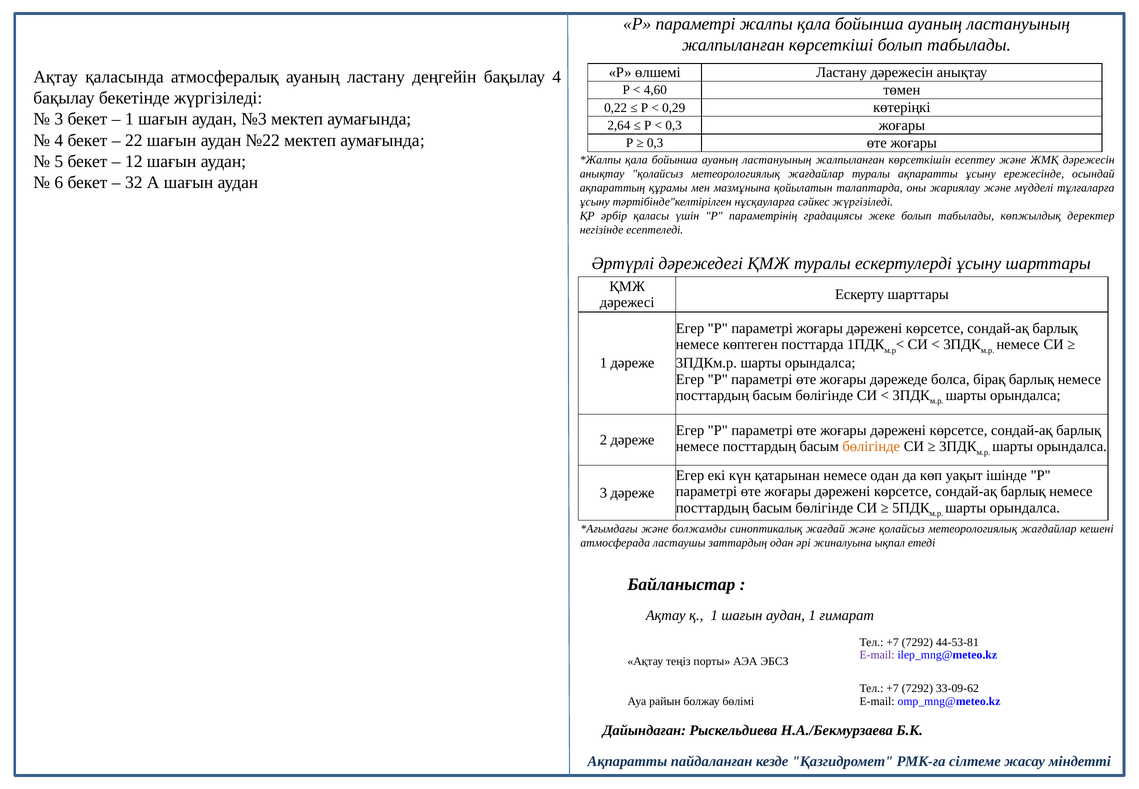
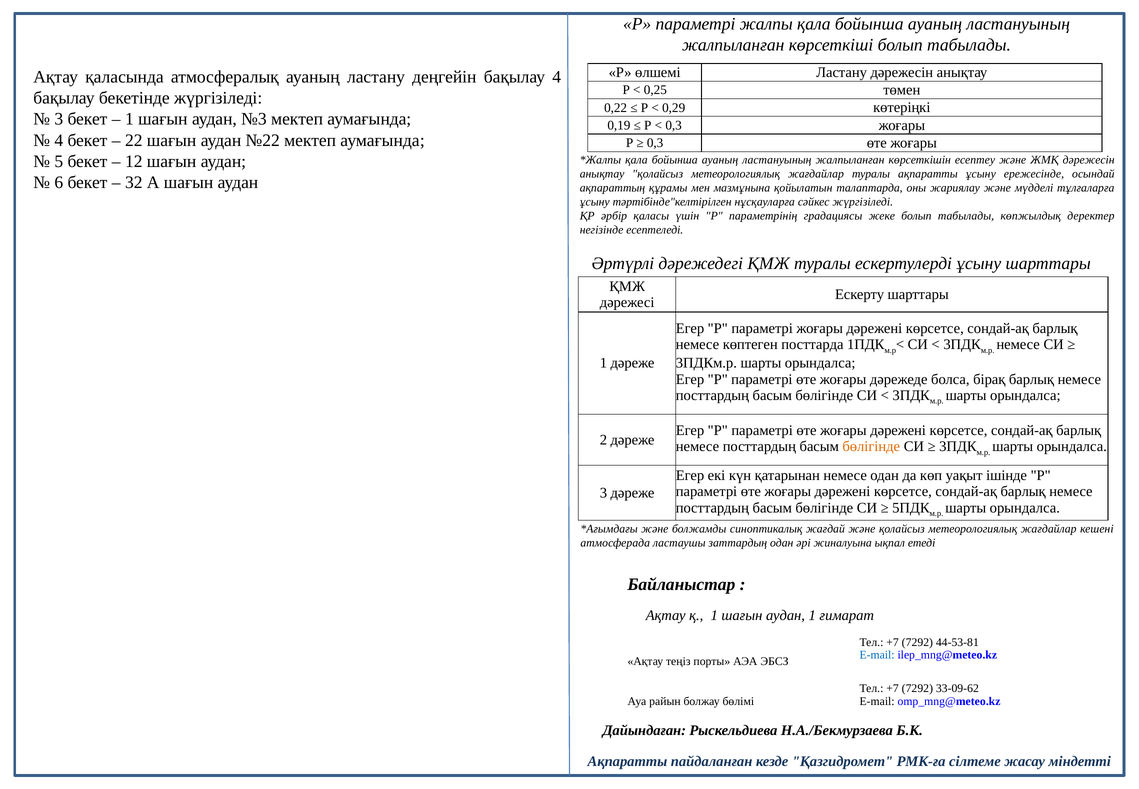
4,60: 4,60 -> 0,25
2,64: 2,64 -> 0,19
E-mail at (877, 655) colour: purple -> blue
